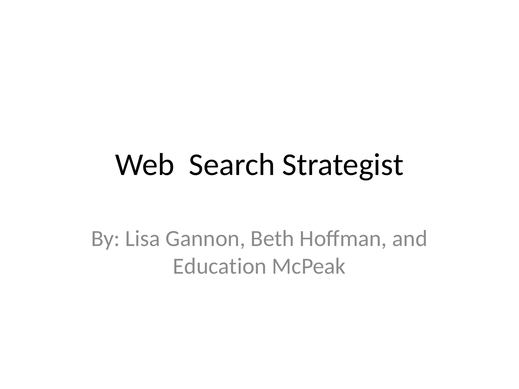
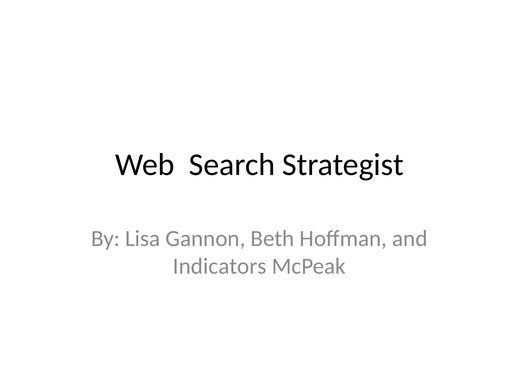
Education: Education -> Indicators
